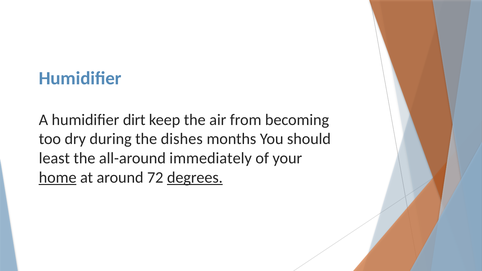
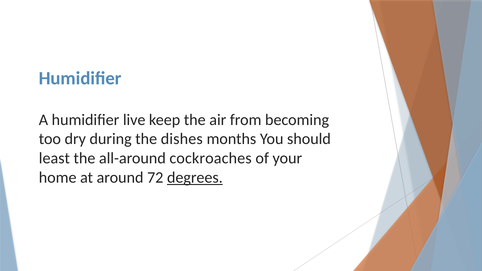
dirt: dirt -> live
immediately: immediately -> cockroaches
home underline: present -> none
